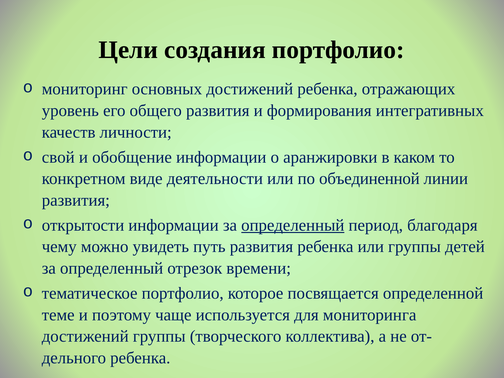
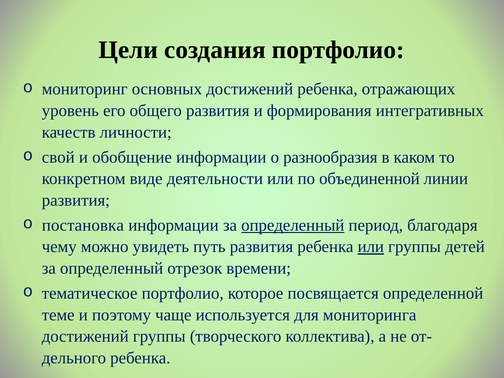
аранжировки: аранжировки -> разнообразия
открытости: открытости -> постановка
или at (371, 247) underline: none -> present
